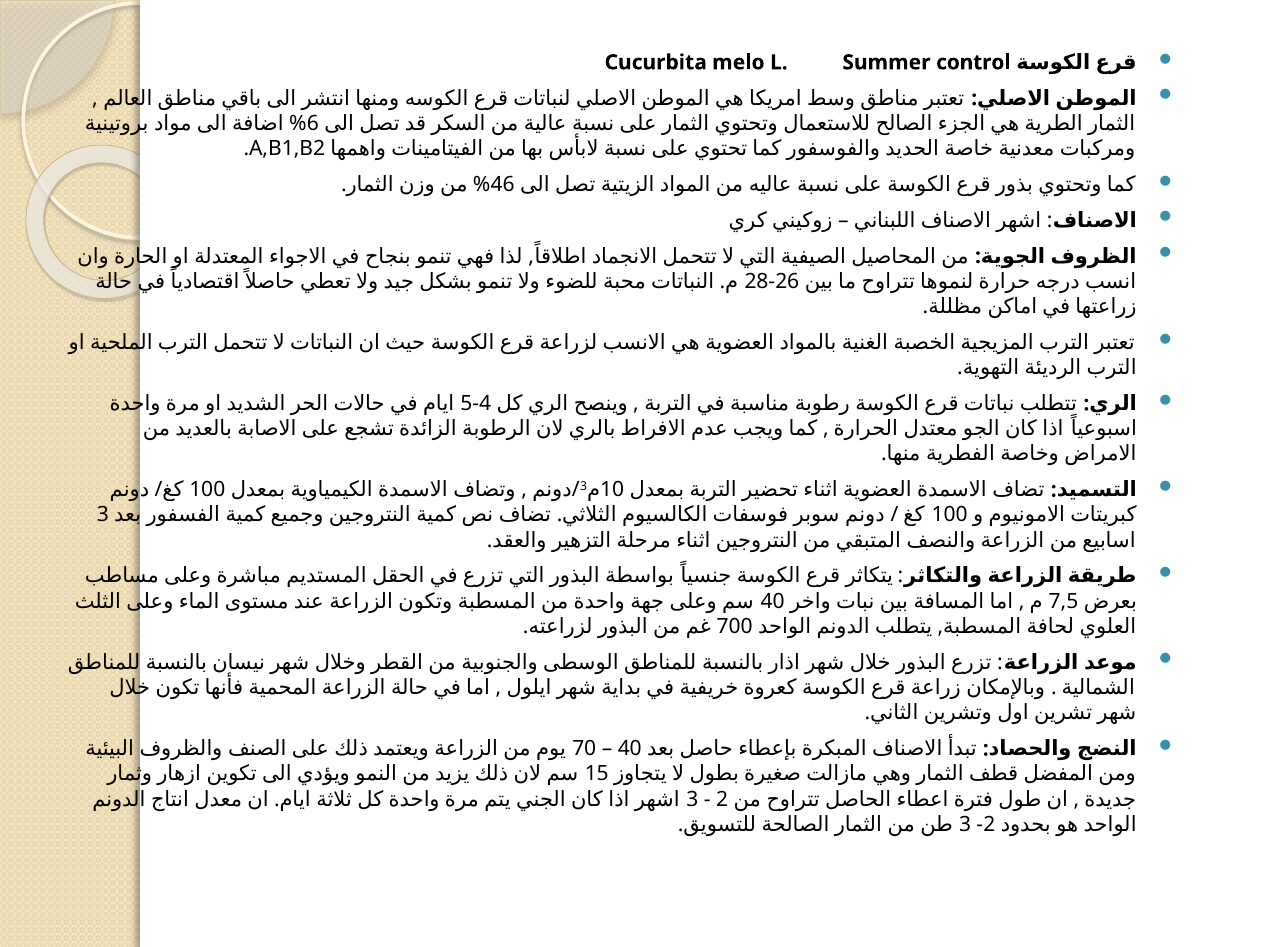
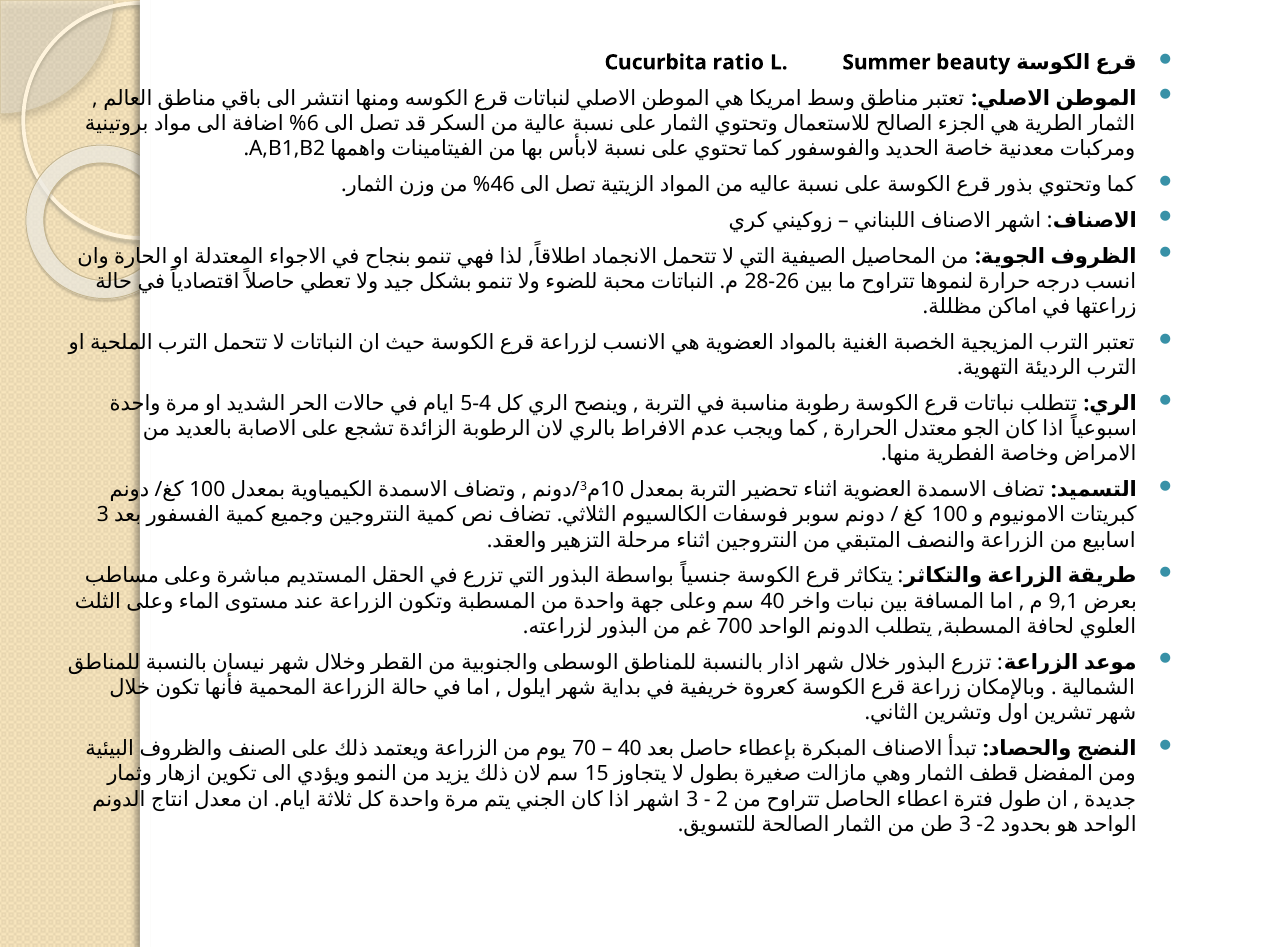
melo: melo -> ratio
control: control -> beauty
7,5: 7,5 -> 9,1
